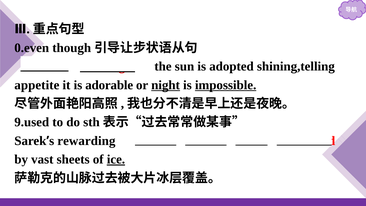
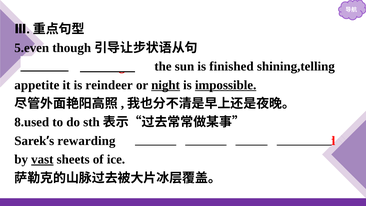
0.even: 0.even -> 5.even
adopted: adopted -> finished
adorable: adorable -> reindeer
9.used: 9.used -> 8.used
vast underline: none -> present
ice underline: present -> none
